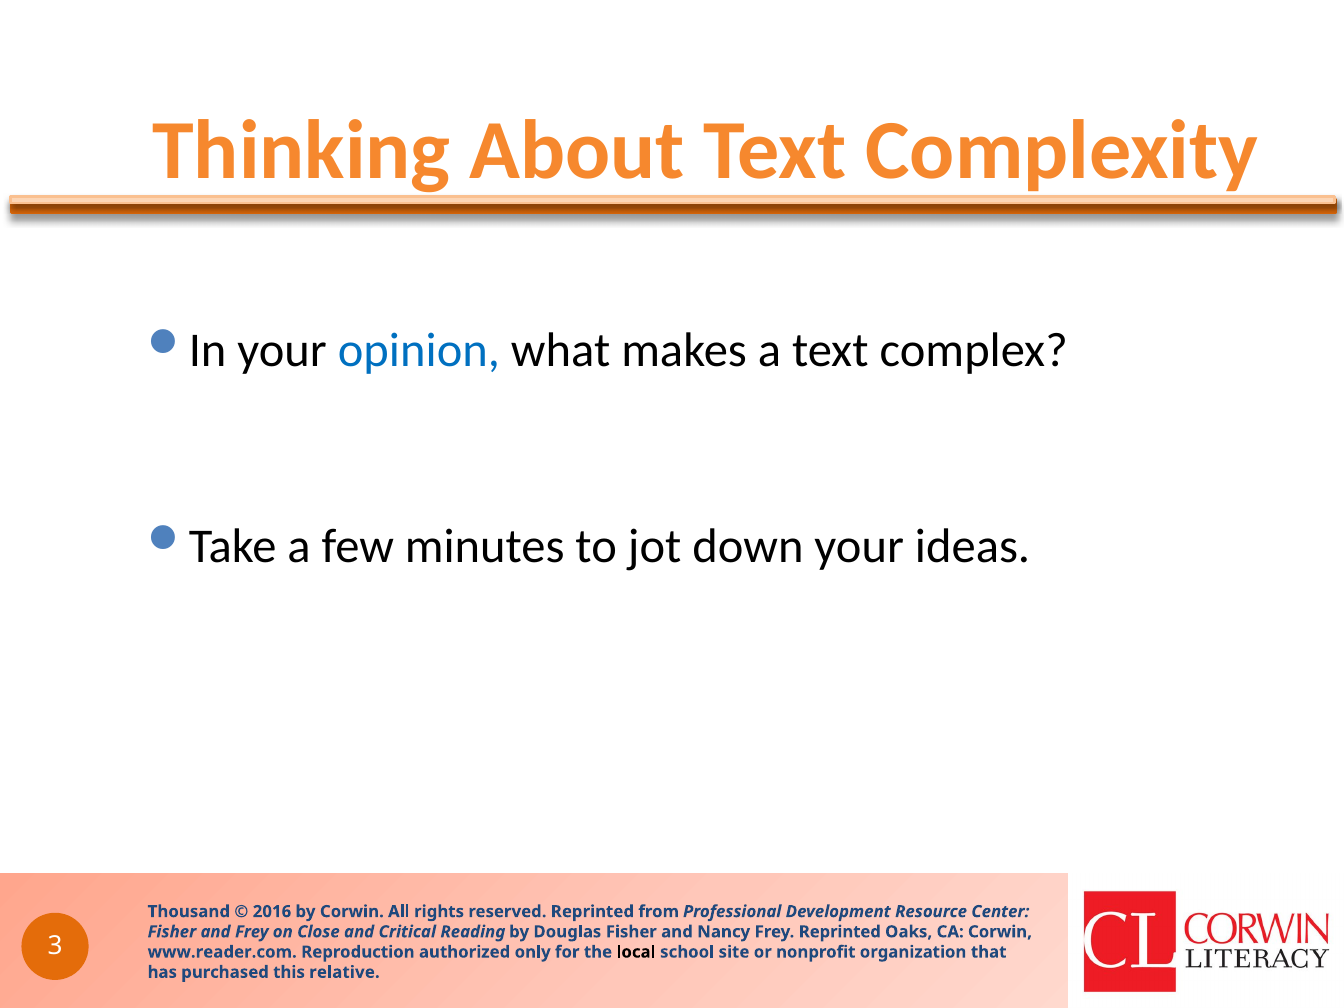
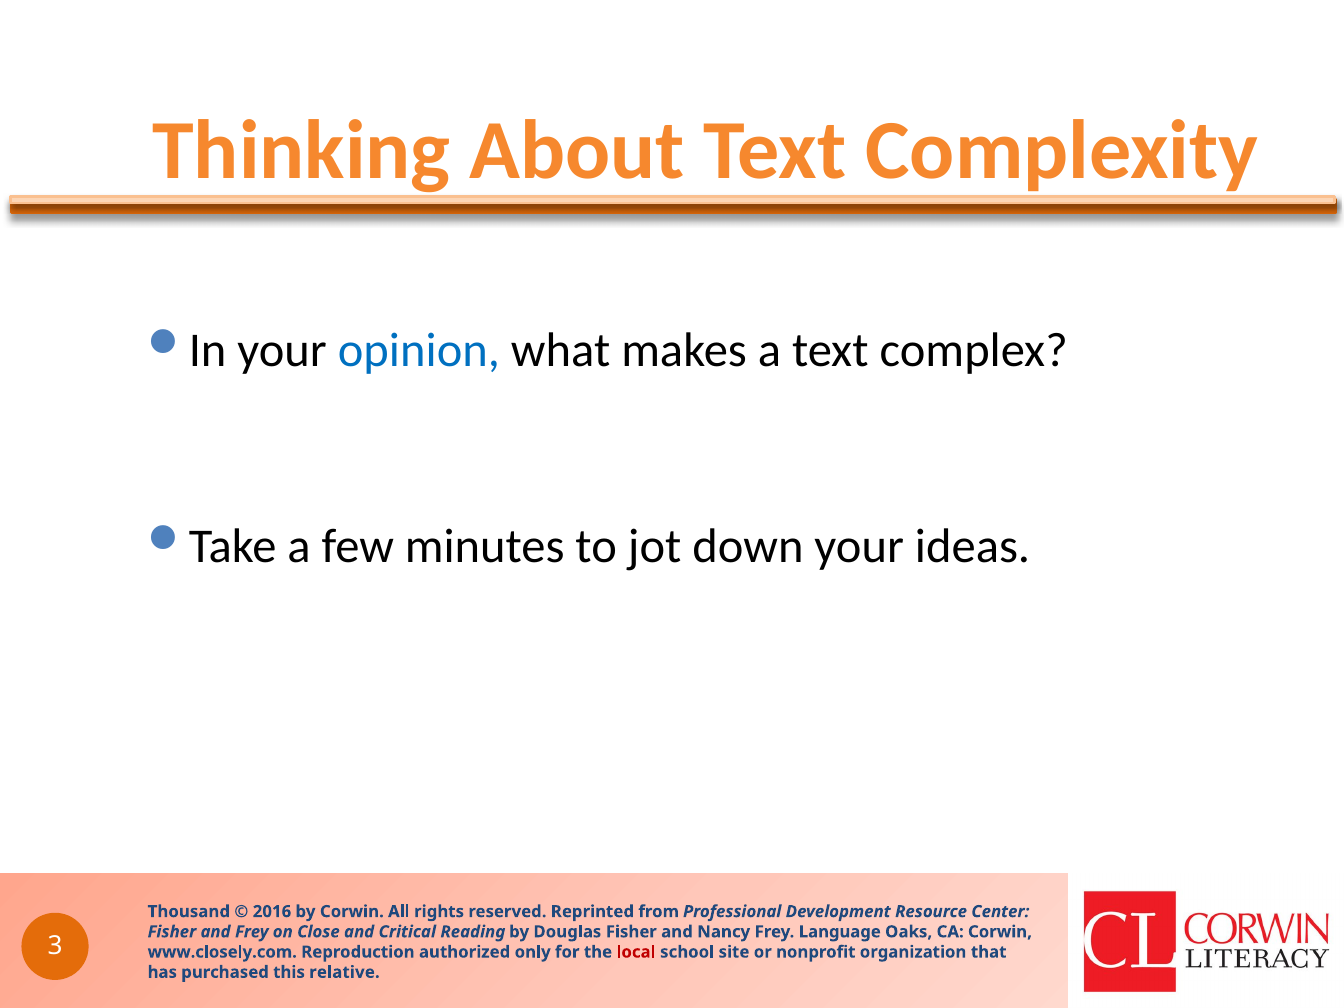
Frey Reprinted: Reprinted -> Language
www.reader.com: www.reader.com -> www.closely.com
local colour: black -> red
